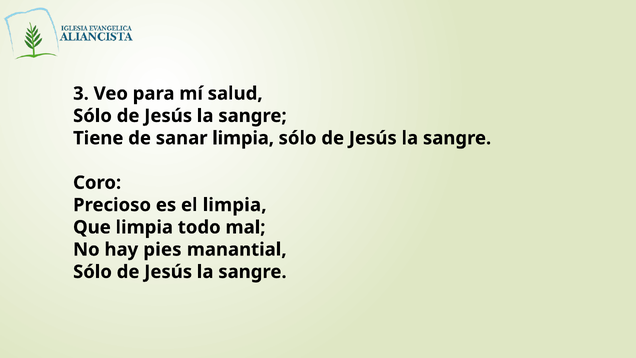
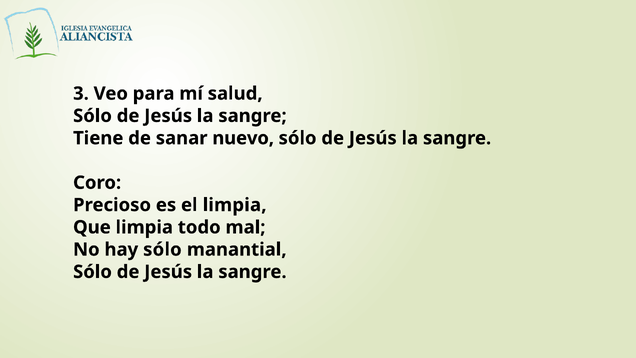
sanar limpia: limpia -> nuevo
hay pies: pies -> sólo
